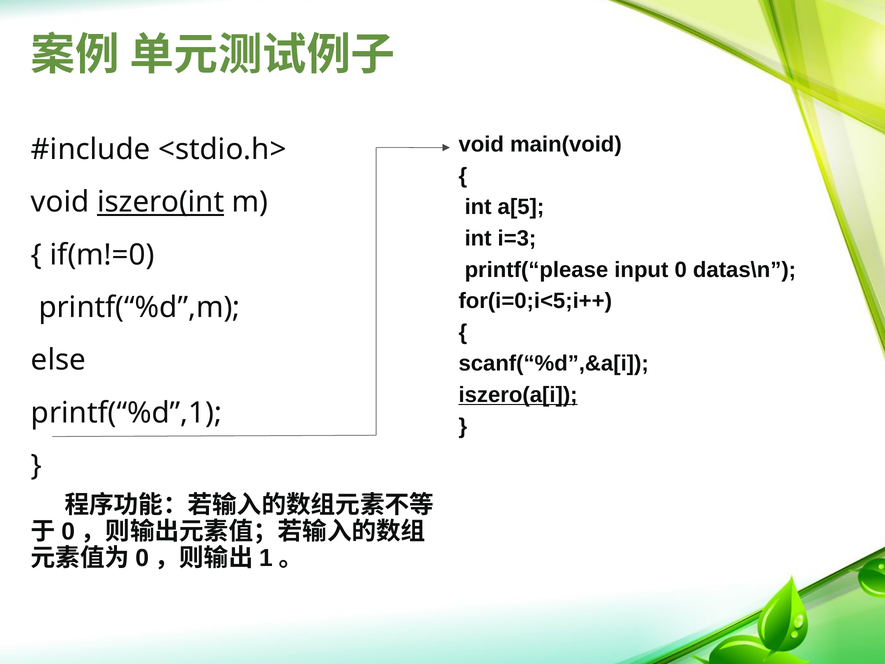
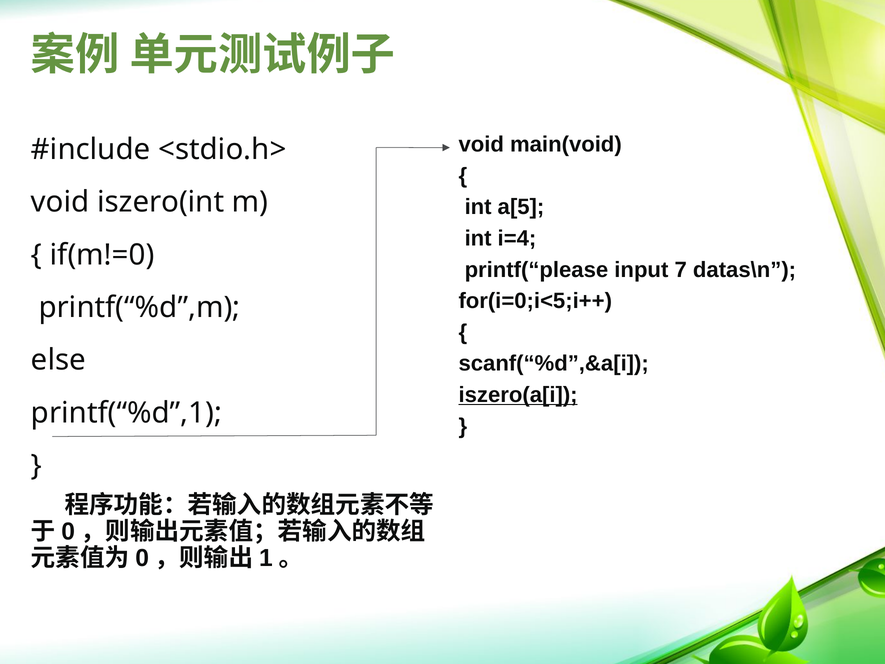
iszero(int underline: present -> none
i=3: i=3 -> i=4
0: 0 -> 7
